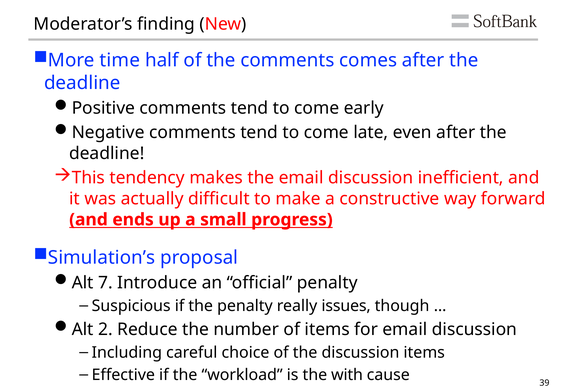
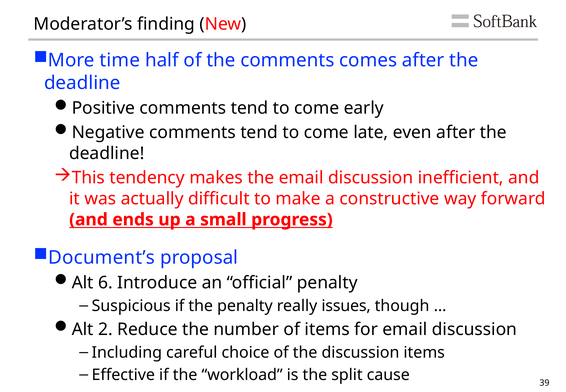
Simulation’s: Simulation’s -> Document’s
7: 7 -> 6
with: with -> split
